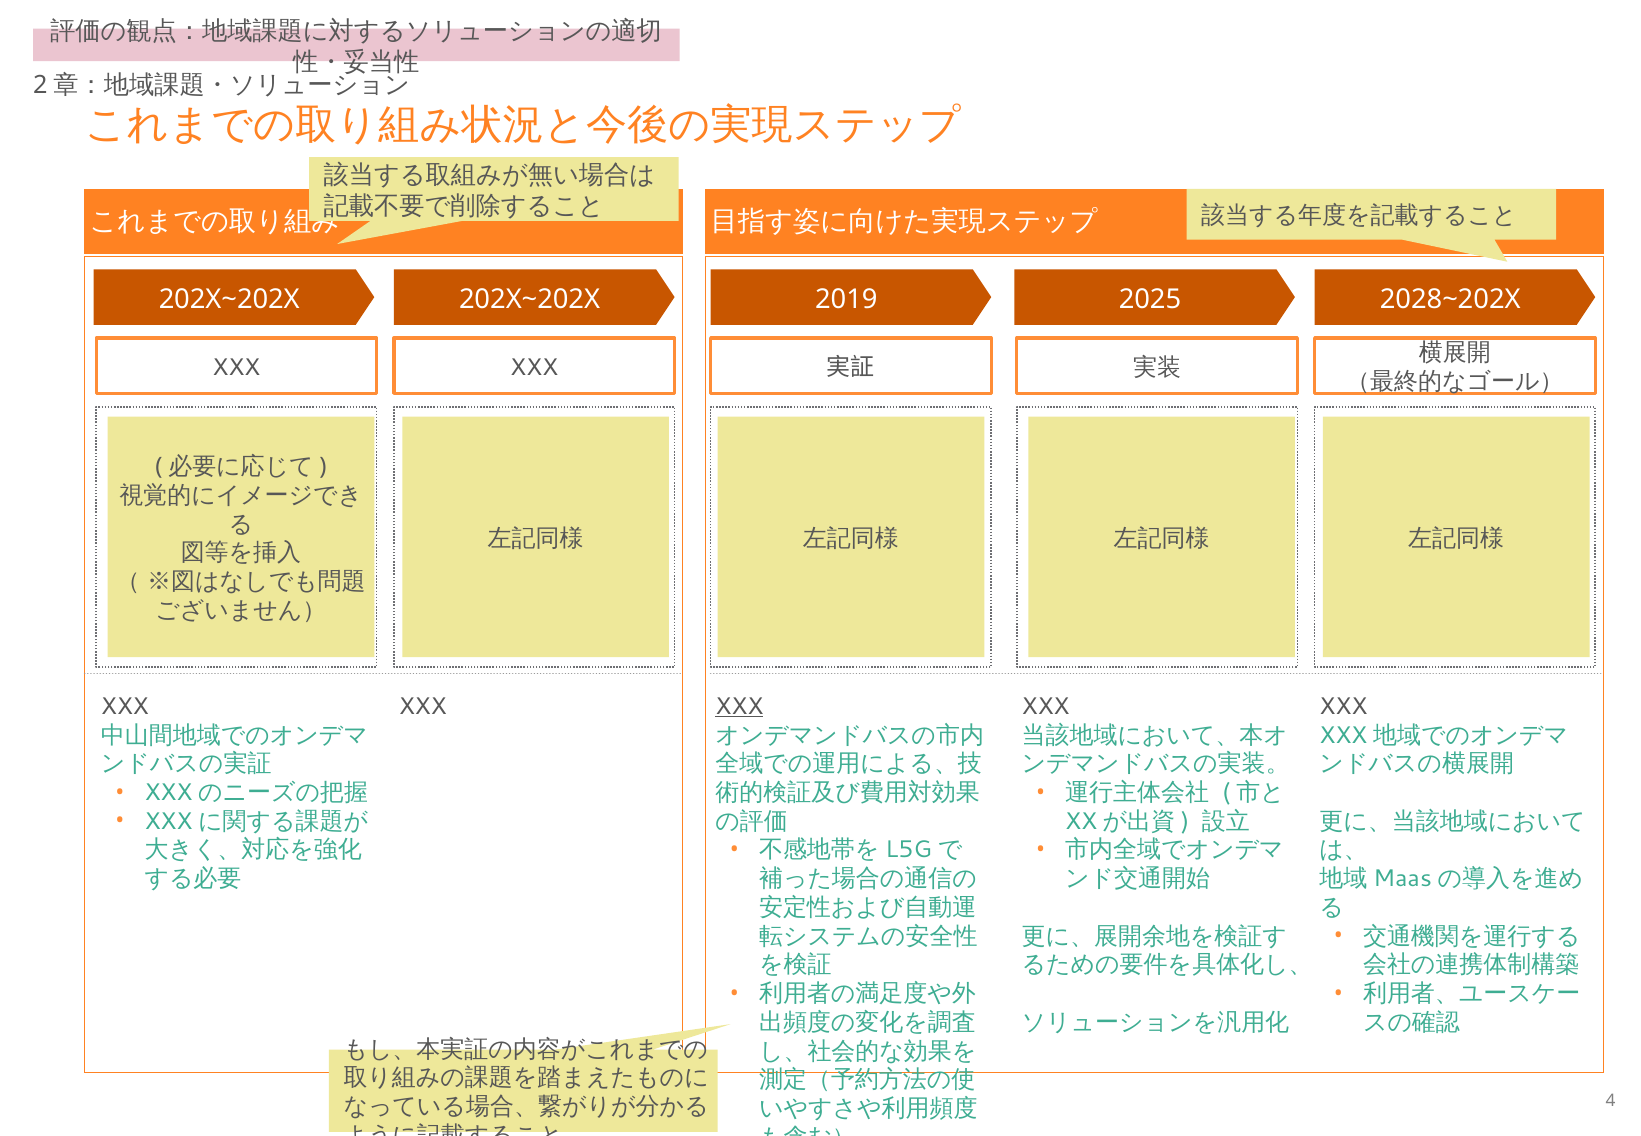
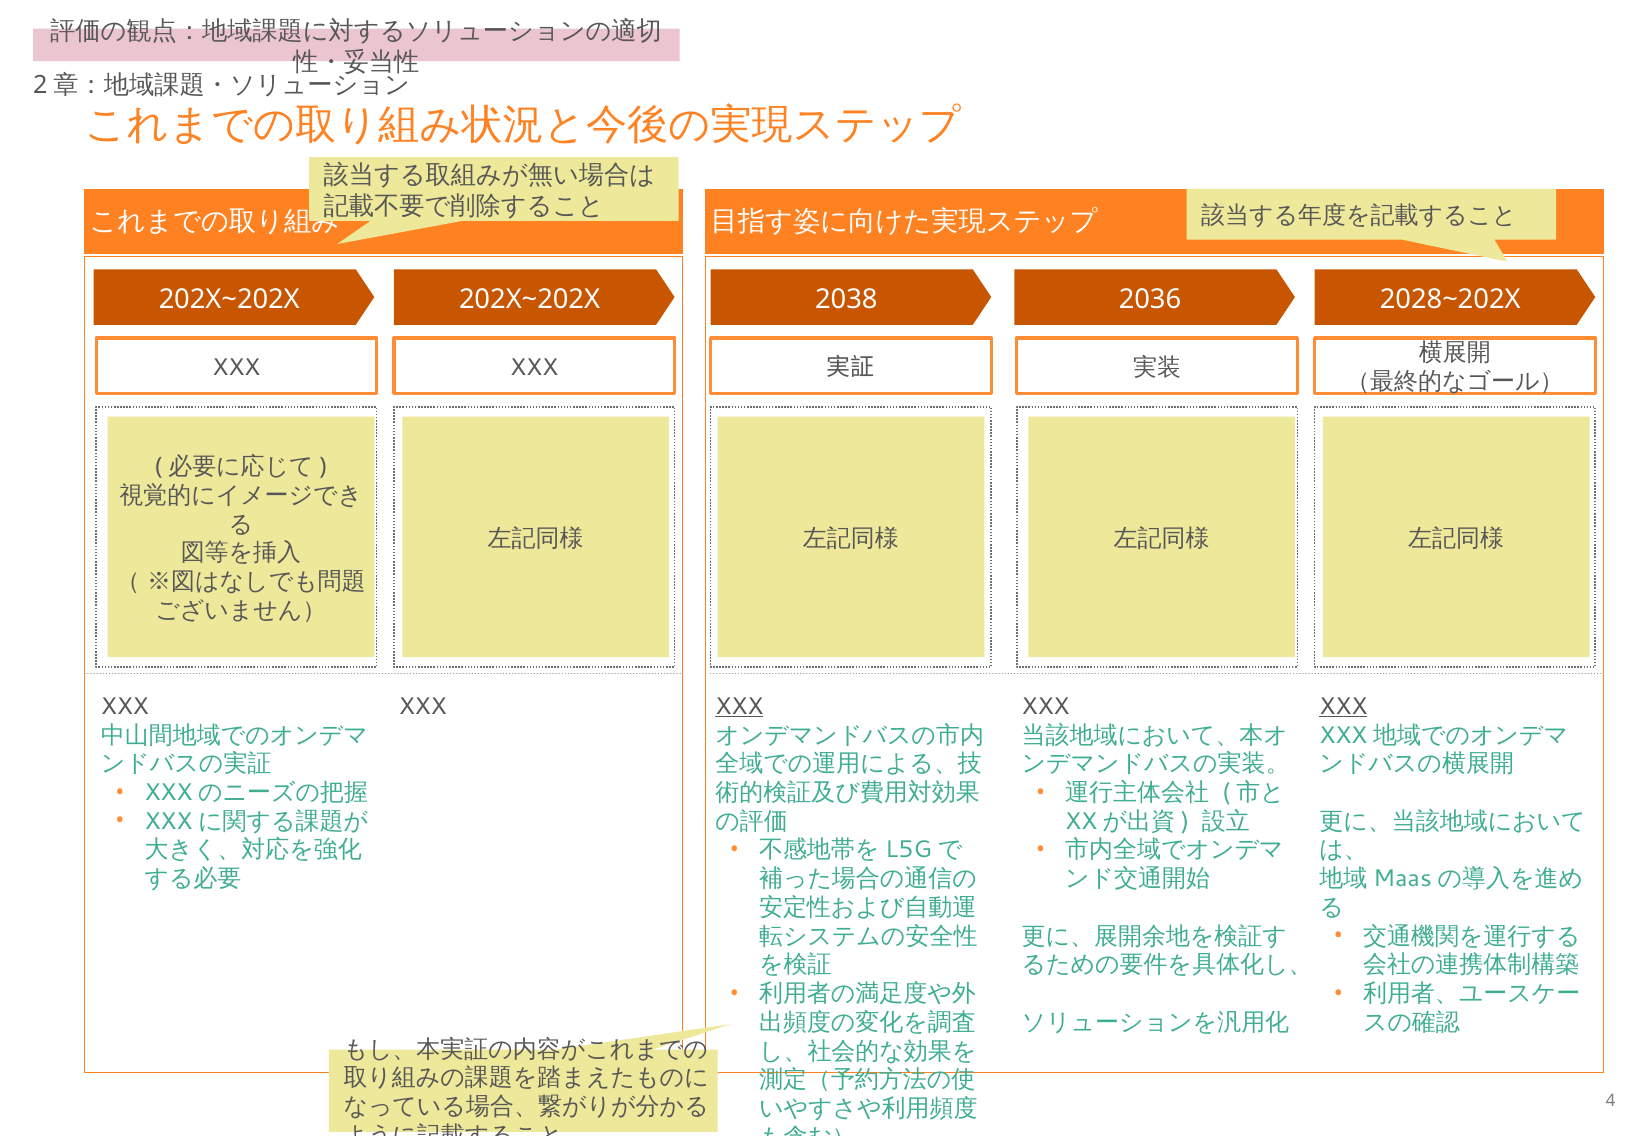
2019: 2019 -> 2038
2025: 2025 -> 2036
XXX at (1343, 706) underline: none -> present
